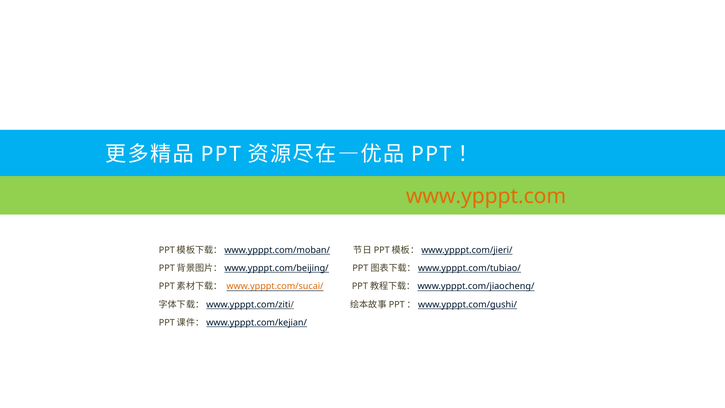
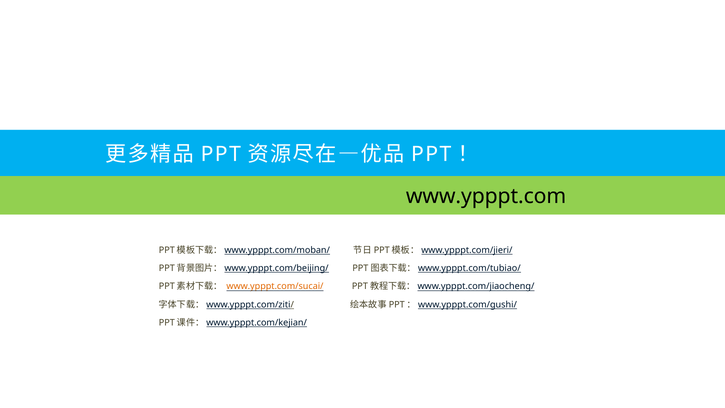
www.ypppt.com colour: orange -> black
